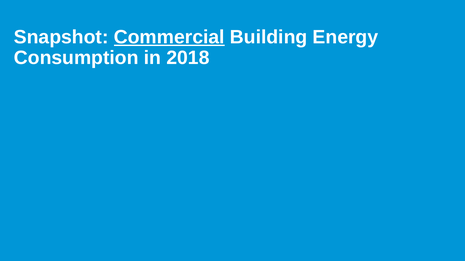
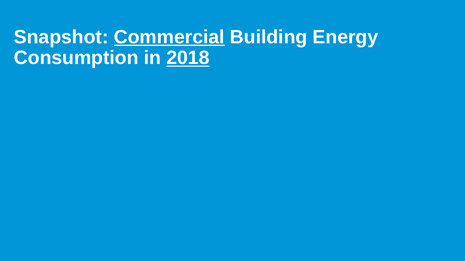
2018 underline: none -> present
